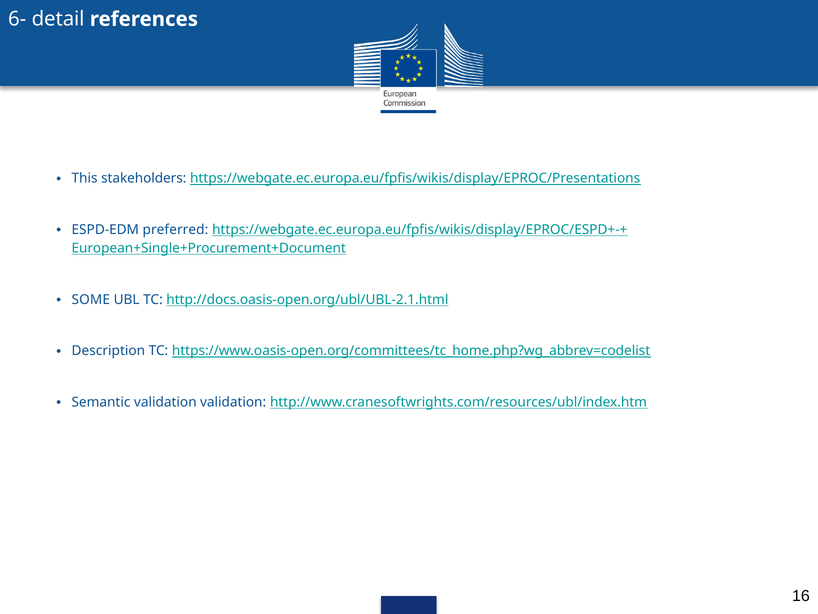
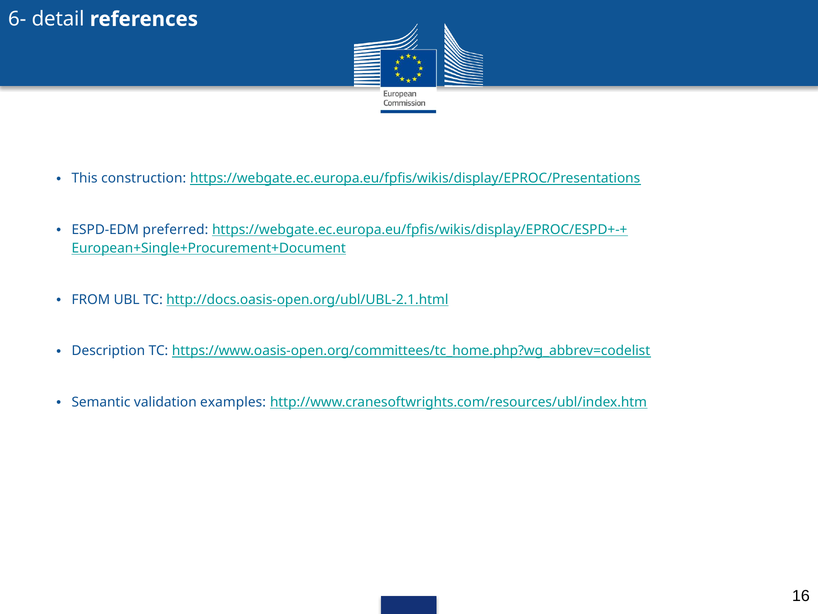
stakeholders: stakeholders -> construction
SOME: SOME -> FROM
validation validation: validation -> examples
